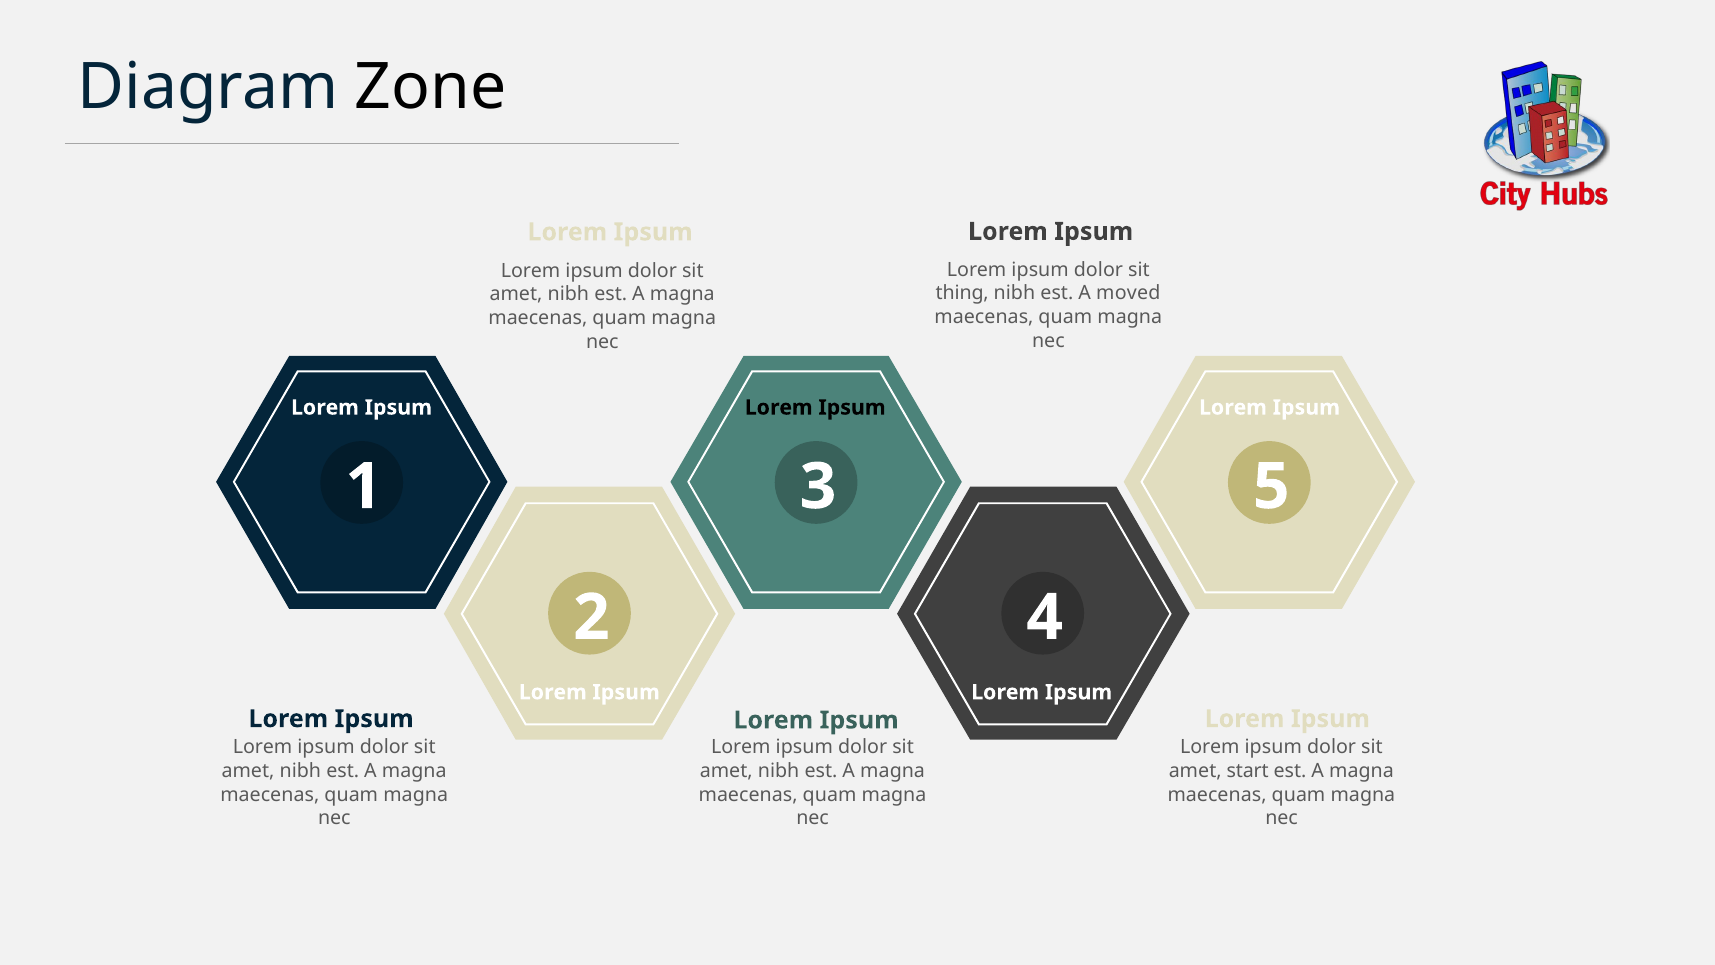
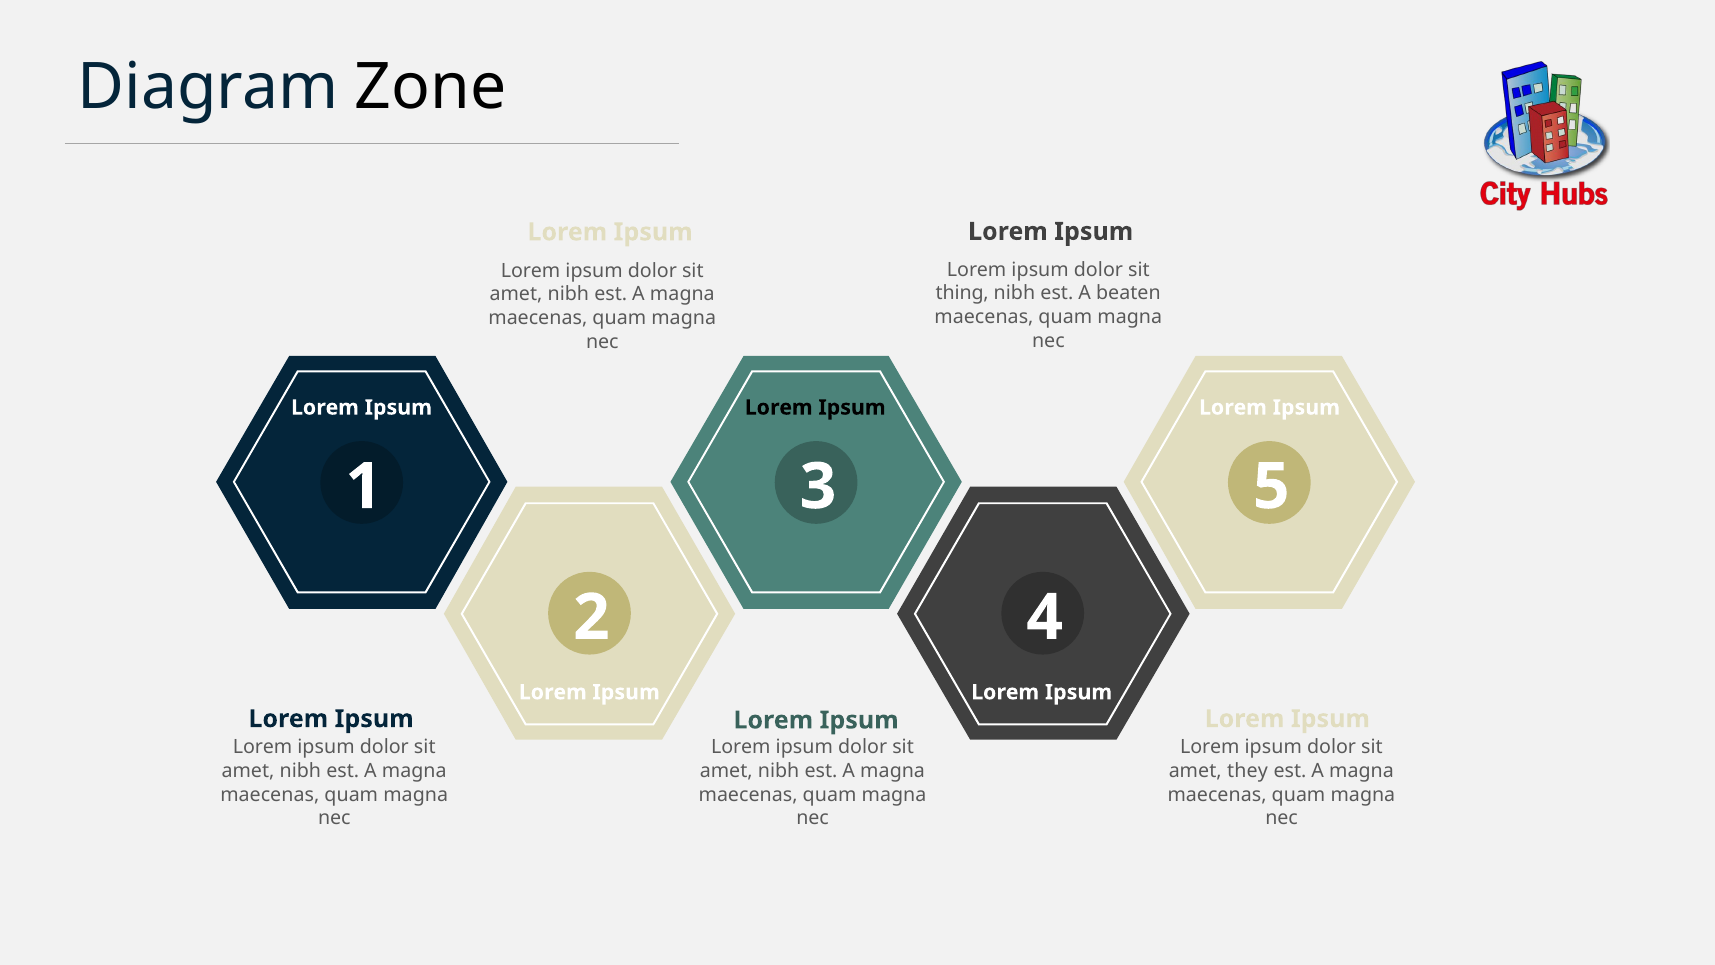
moved: moved -> beaten
start: start -> they
